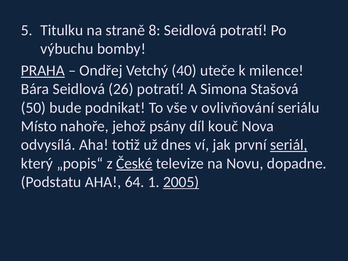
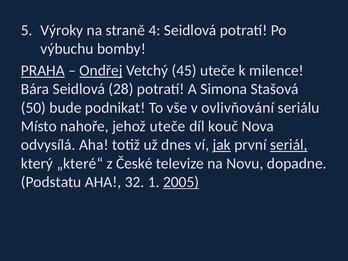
Titulku: Titulku -> Výroky
8: 8 -> 4
Ondřej underline: none -> present
40: 40 -> 45
26: 26 -> 28
jehož psány: psány -> uteče
jak underline: none -> present
„popis“: „popis“ -> „které“
České underline: present -> none
64: 64 -> 32
